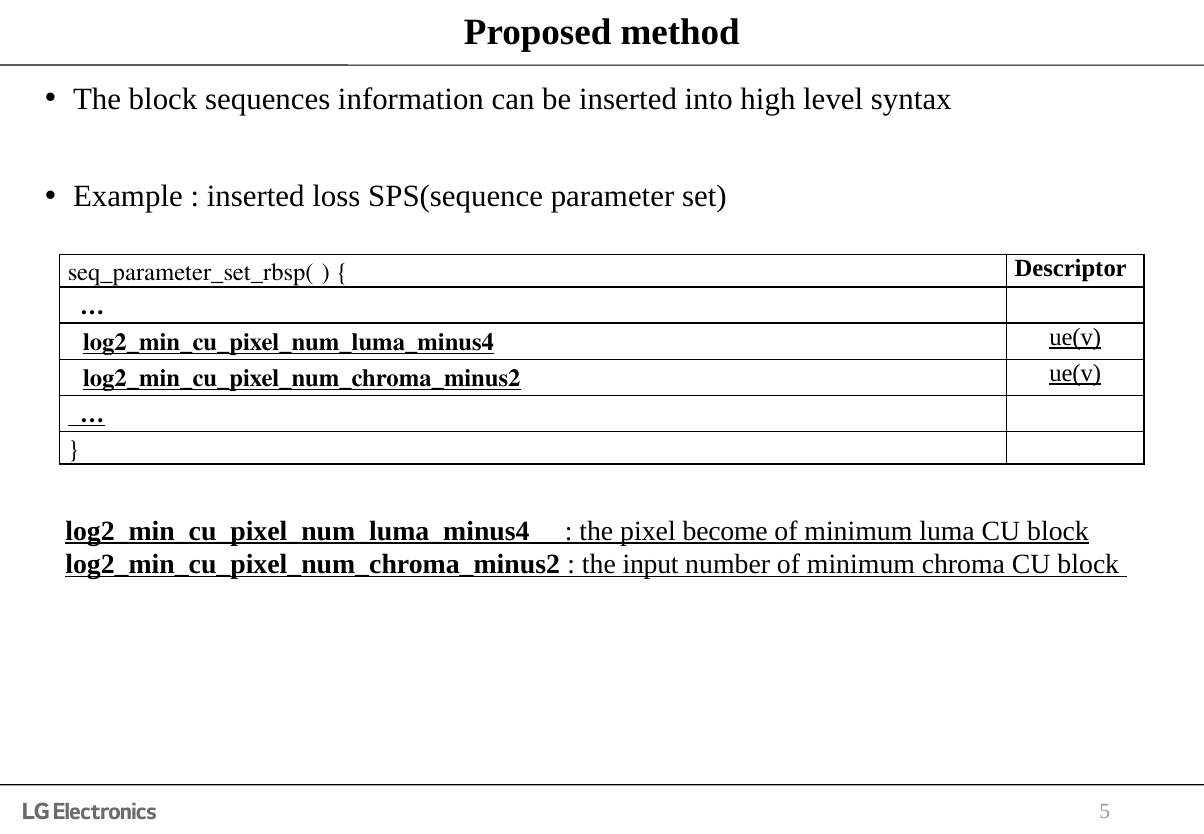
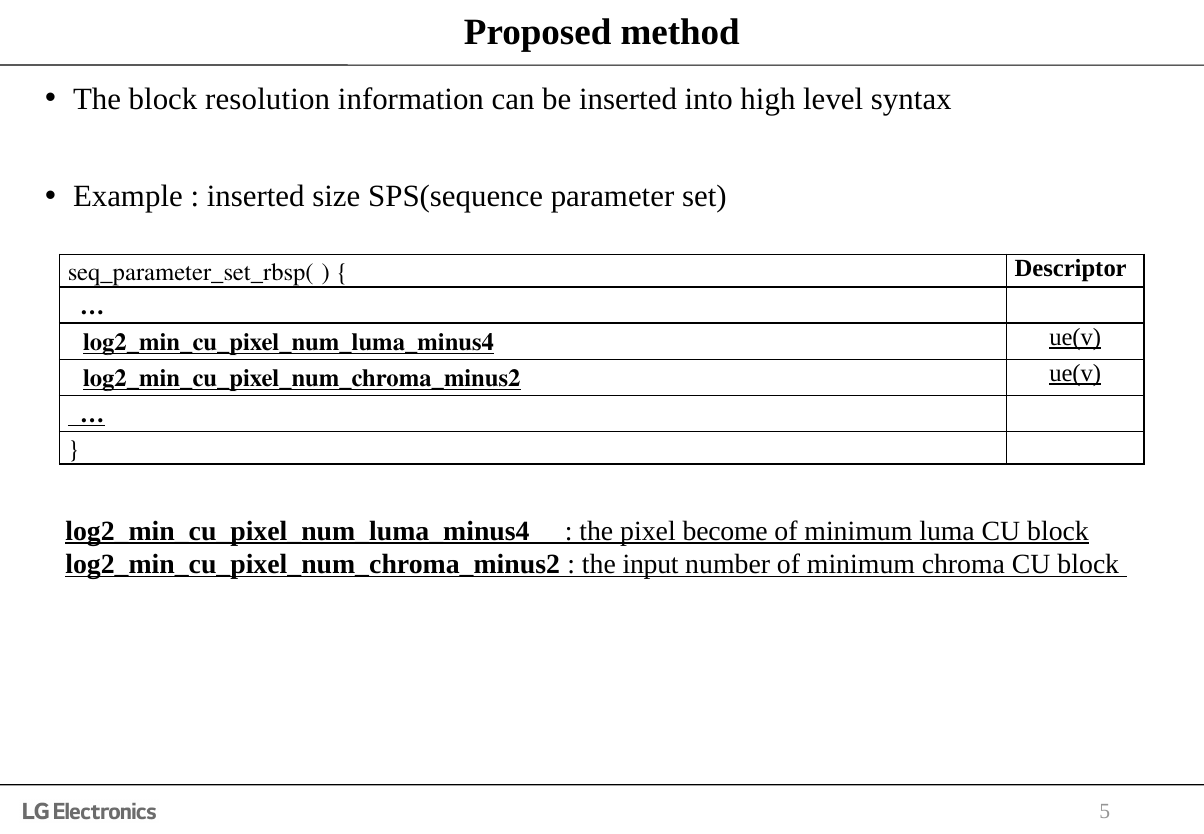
sequences: sequences -> resolution
loss: loss -> size
